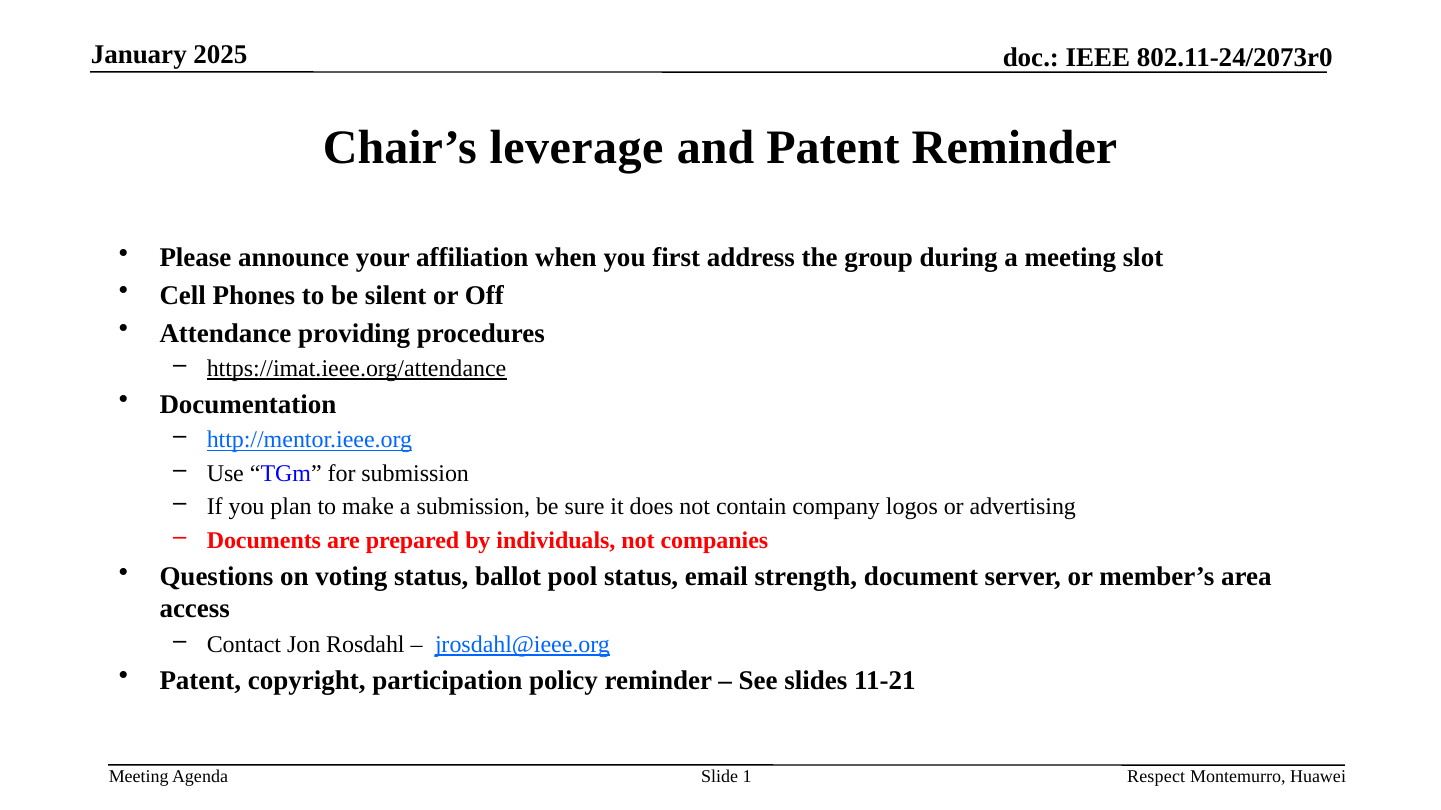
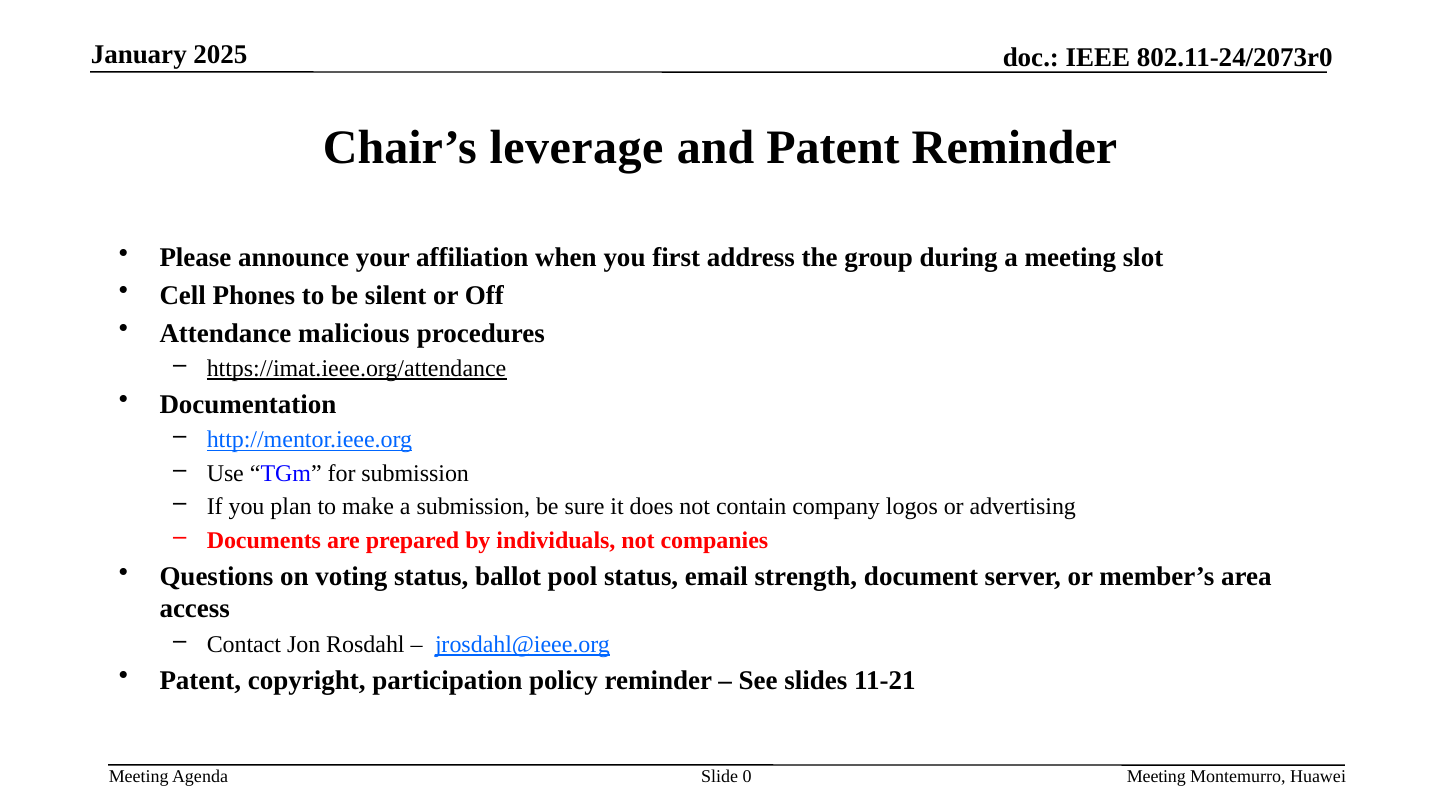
providing: providing -> malicious
1: 1 -> 0
Respect at (1156, 777): Respect -> Meeting
